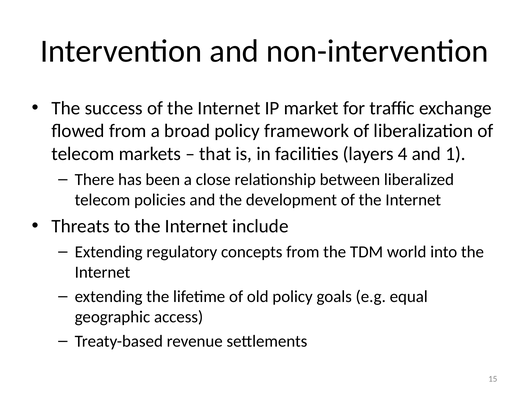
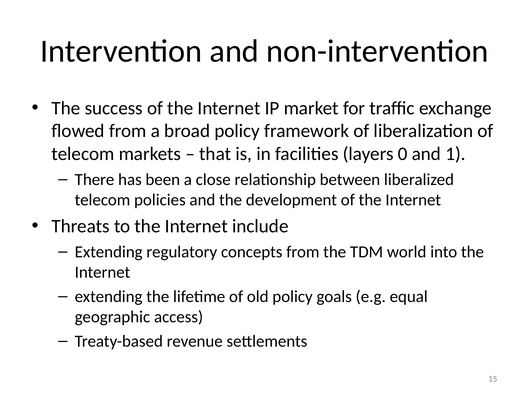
4: 4 -> 0
